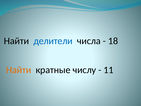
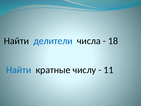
Найти at (19, 70) colour: orange -> blue
